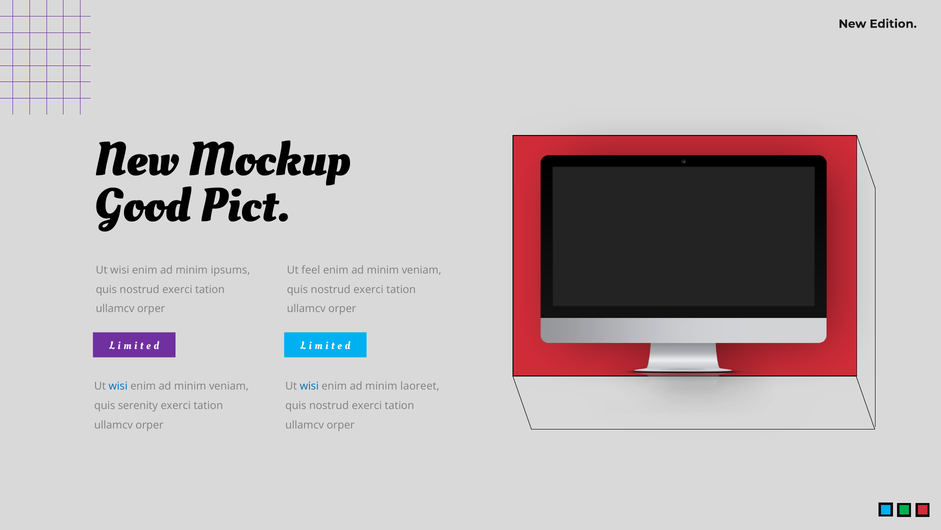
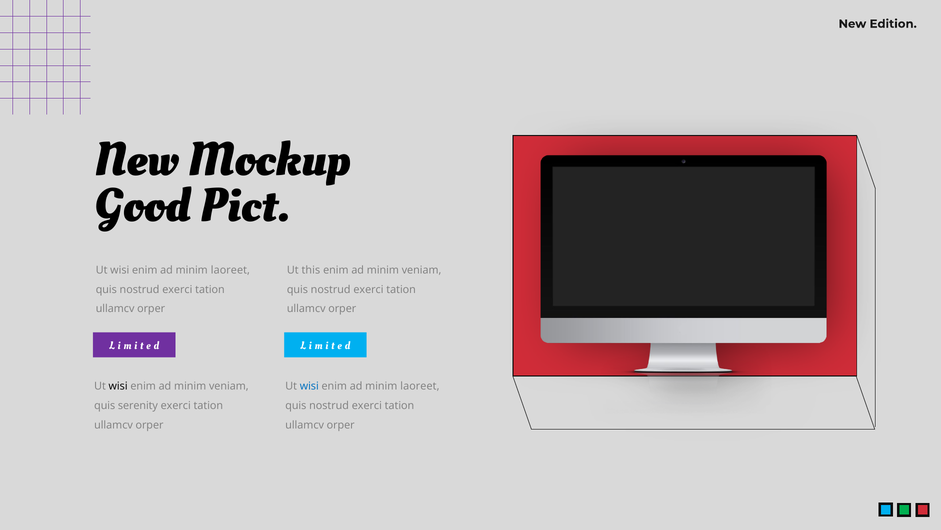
ipsums at (230, 270): ipsums -> laoreet
feel: feel -> this
wisi at (118, 386) colour: blue -> black
